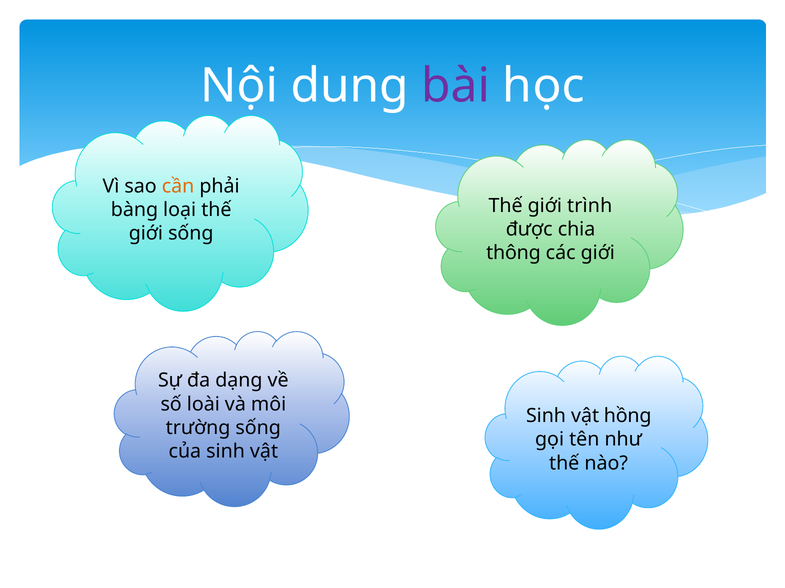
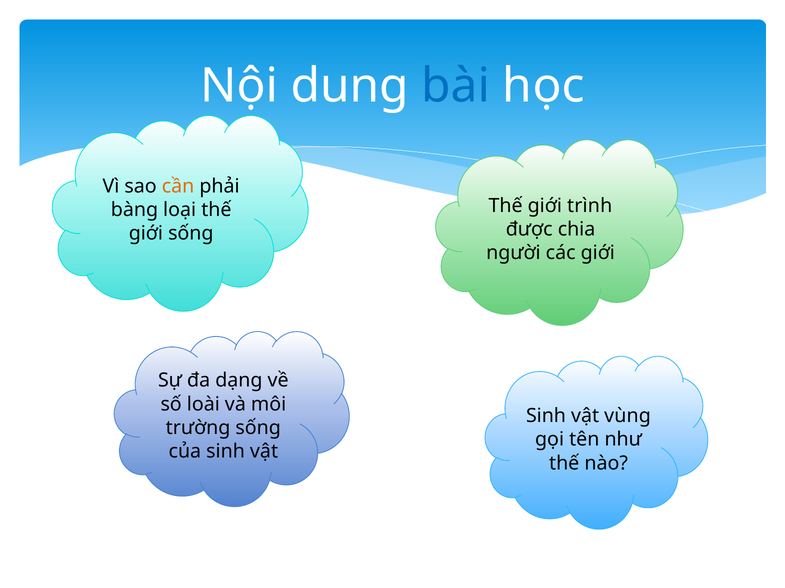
bài colour: purple -> blue
thông: thông -> người
hồng: hồng -> vùng
